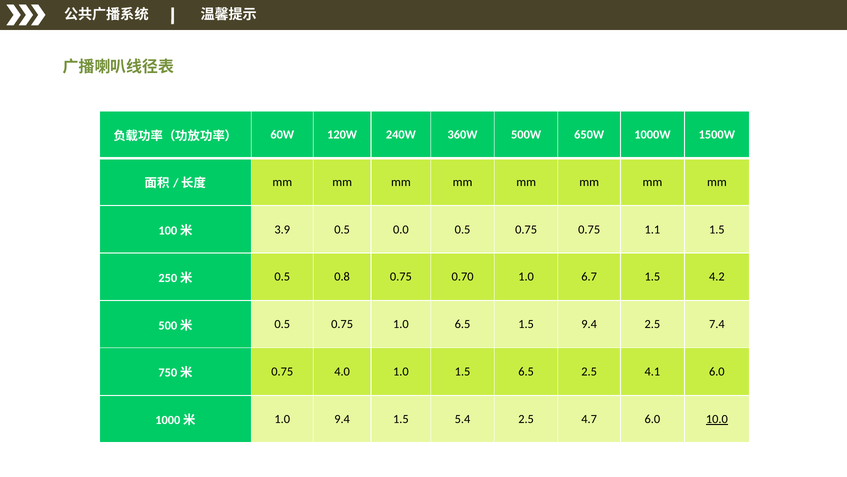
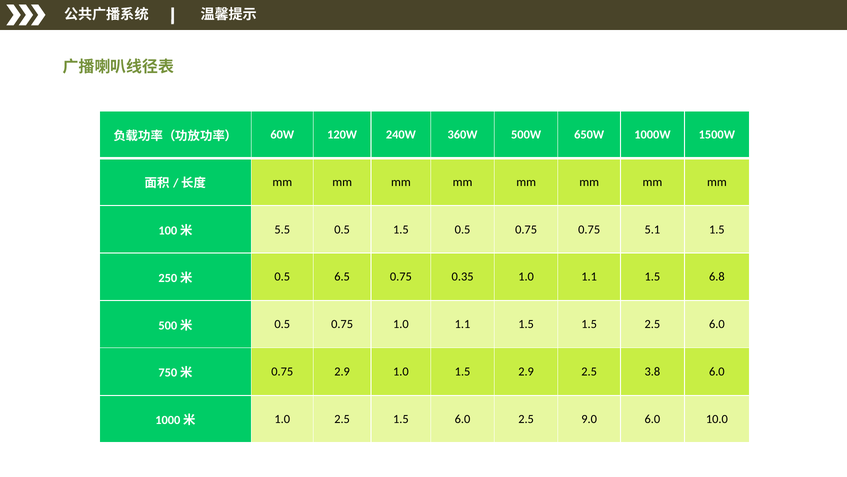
3.9: 3.9 -> 5.5
0.5 0.0: 0.0 -> 1.5
1.1: 1.1 -> 5.1
0.8: 0.8 -> 6.5
0.70: 0.70 -> 0.35
6.7 at (589, 277): 6.7 -> 1.1
4.2: 4.2 -> 6.8
0.75 1.0 6.5: 6.5 -> 1.1
1.5 9.4: 9.4 -> 1.5
2.5 7.4: 7.4 -> 6.0
0.75 4.0: 4.0 -> 2.9
1.5 6.5: 6.5 -> 2.9
4.1: 4.1 -> 3.8
1.0 9.4: 9.4 -> 2.5
1.5 5.4: 5.4 -> 6.0
4.7: 4.7 -> 9.0
10.0 underline: present -> none
